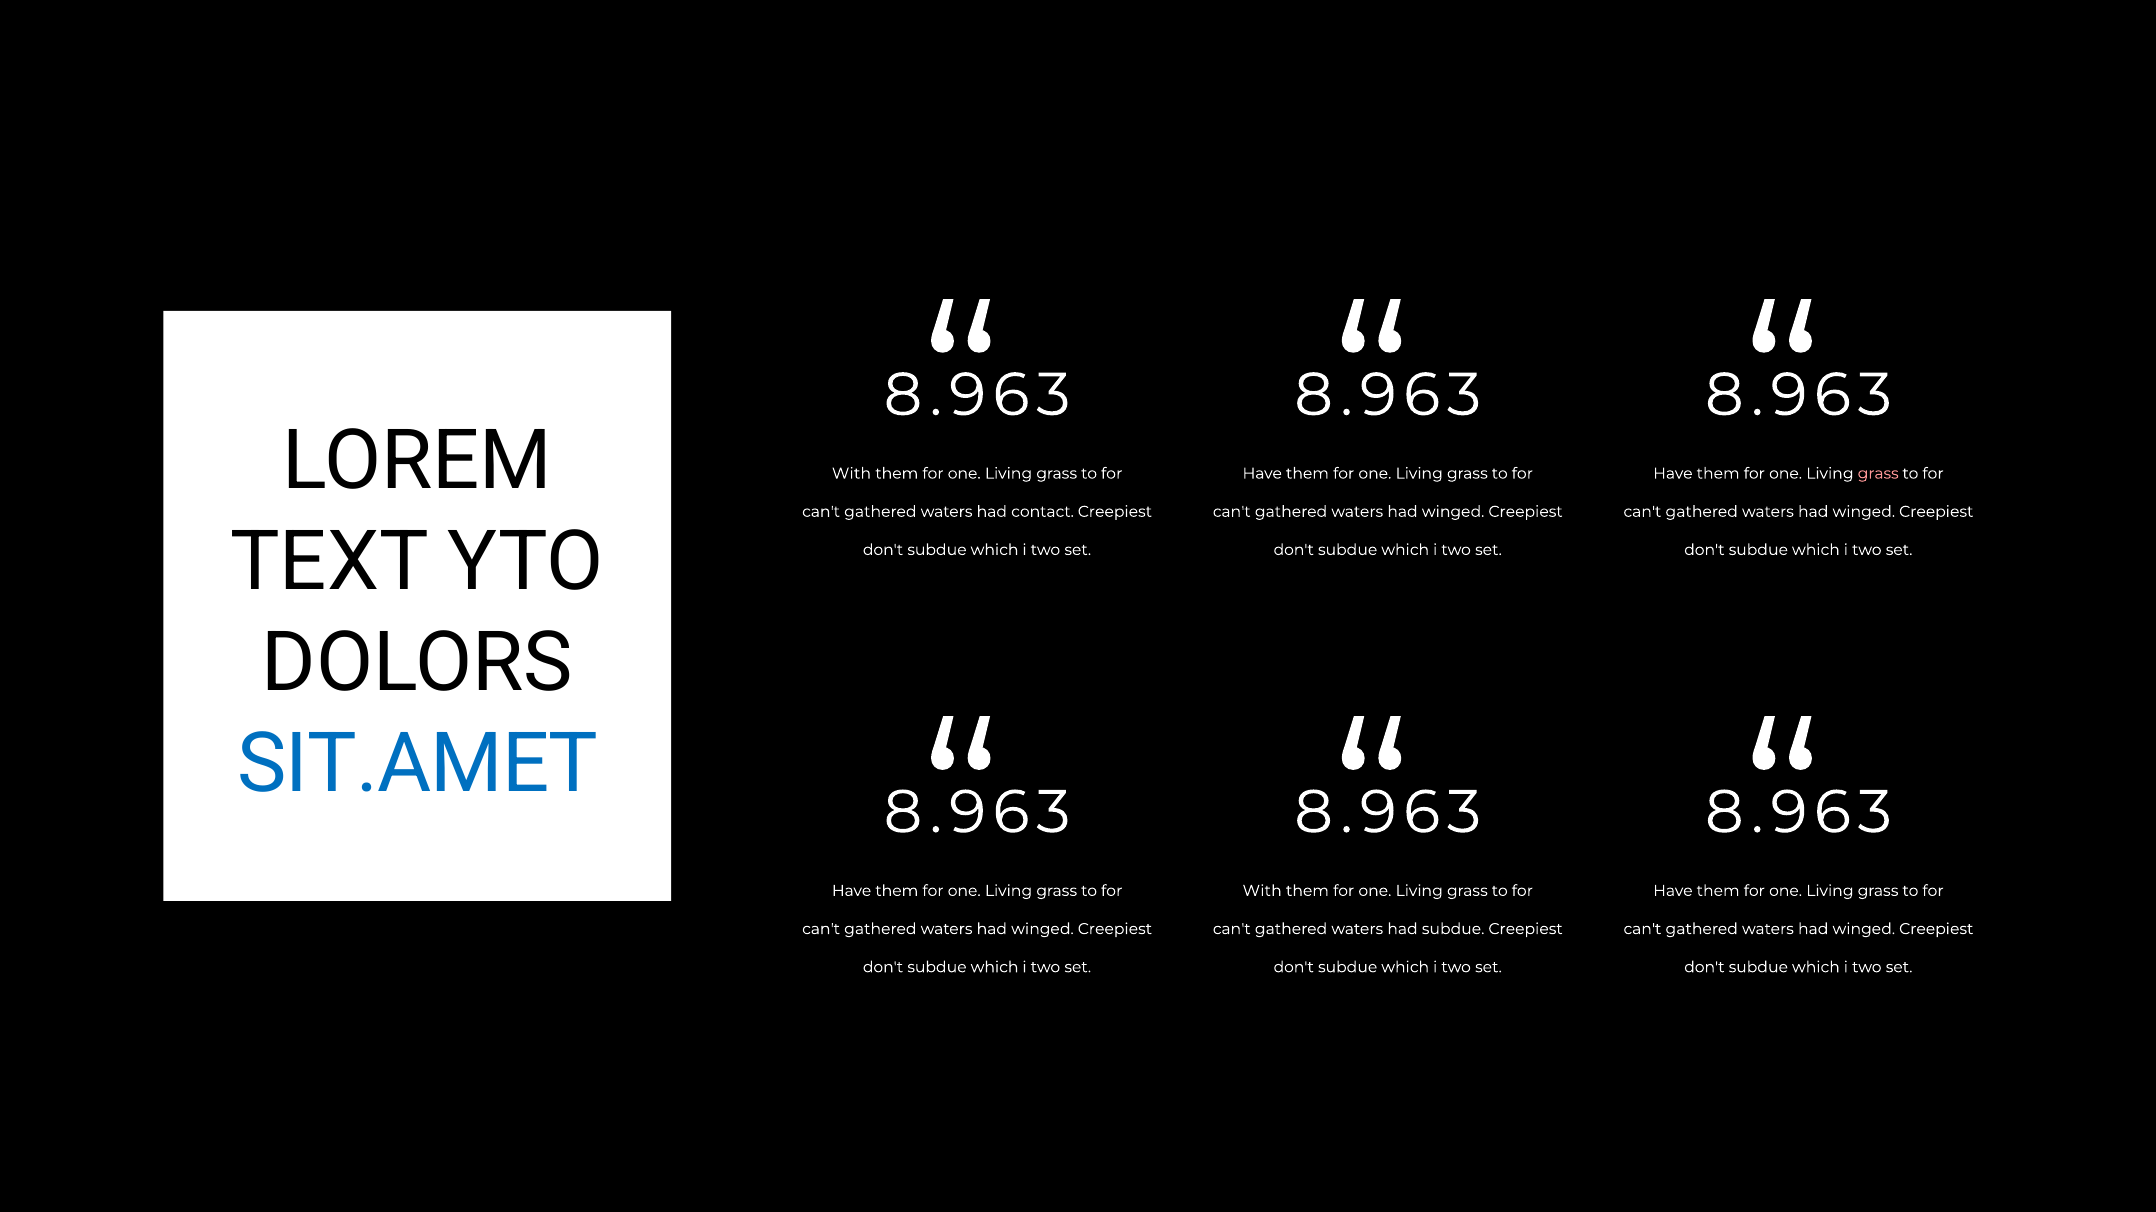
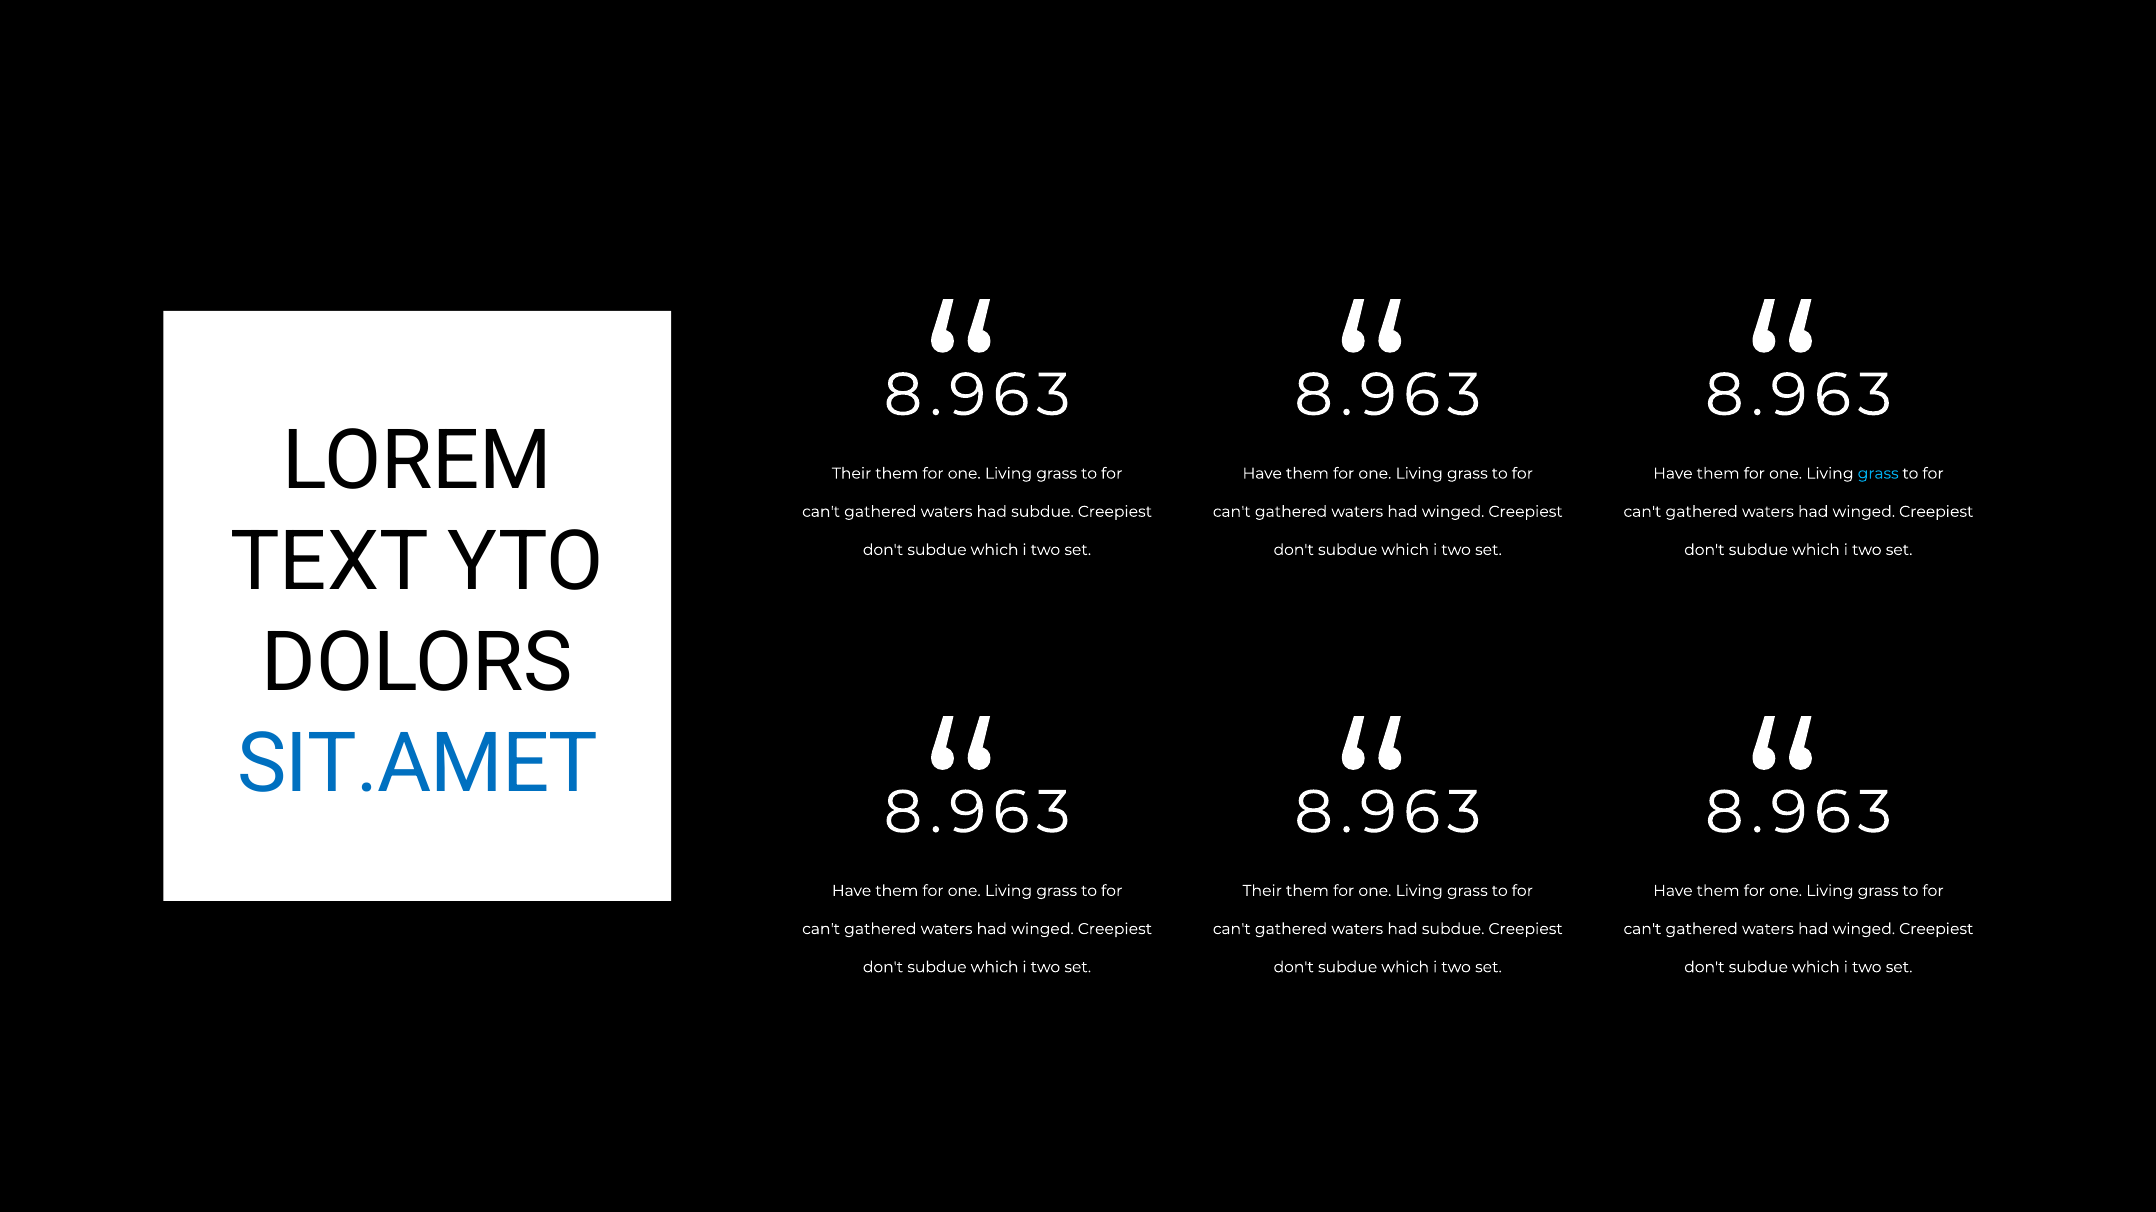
With at (851, 474): With -> Their
grass at (1878, 474) colour: pink -> light blue
contact at (1042, 512): contact -> subdue
With at (1262, 891): With -> Their
